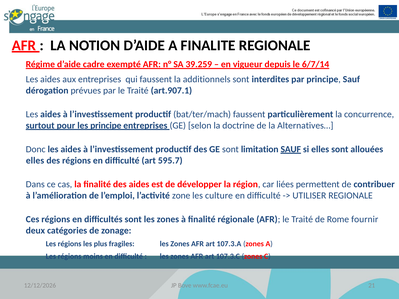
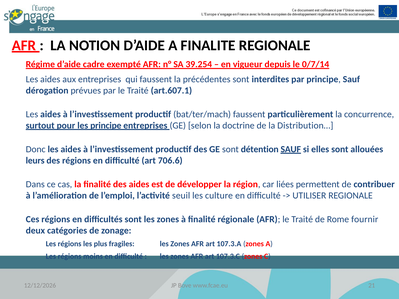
39.259: 39.259 -> 39.254
6/7/14: 6/7/14 -> 0/7/14
additionnels: additionnels -> précédentes
art.907.1: art.907.1 -> art.607.1
Alternatives…: Alternatives… -> Distribution…
limitation: limitation -> détention
elles at (35, 161): elles -> leurs
595.7: 595.7 -> 706.6
zone: zone -> seuil
